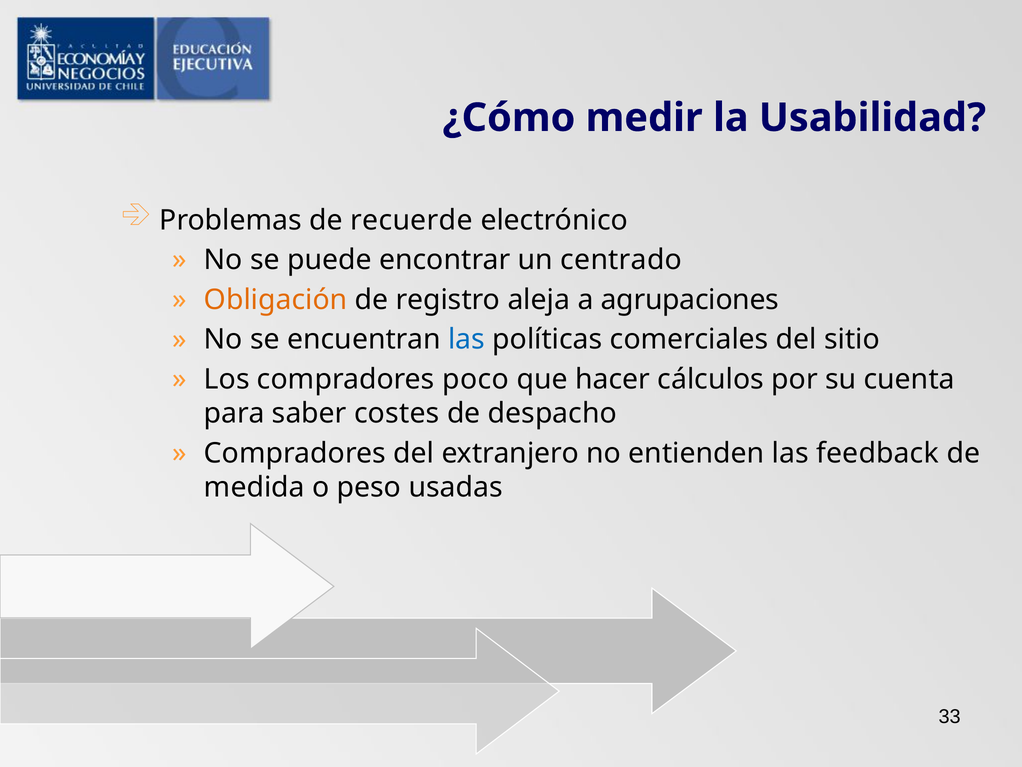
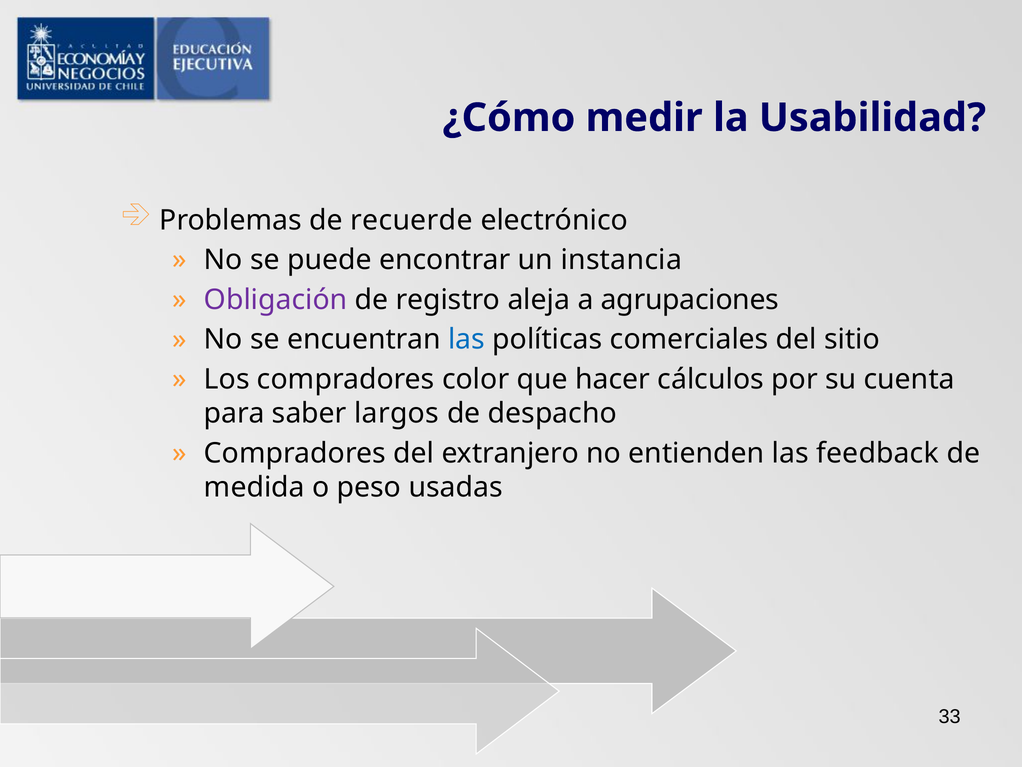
centrado: centrado -> instancia
Obligación colour: orange -> purple
poco: poco -> color
costes: costes -> largos
